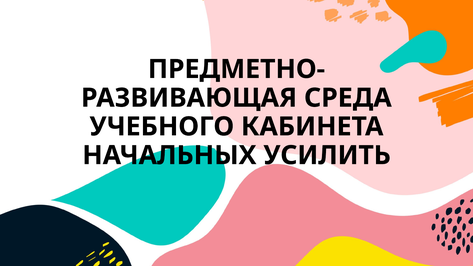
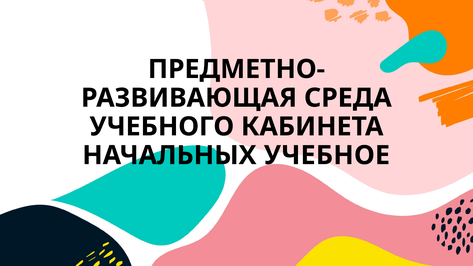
УСИЛИТЬ: УСИЛИТЬ -> УЧЕБНОЕ
